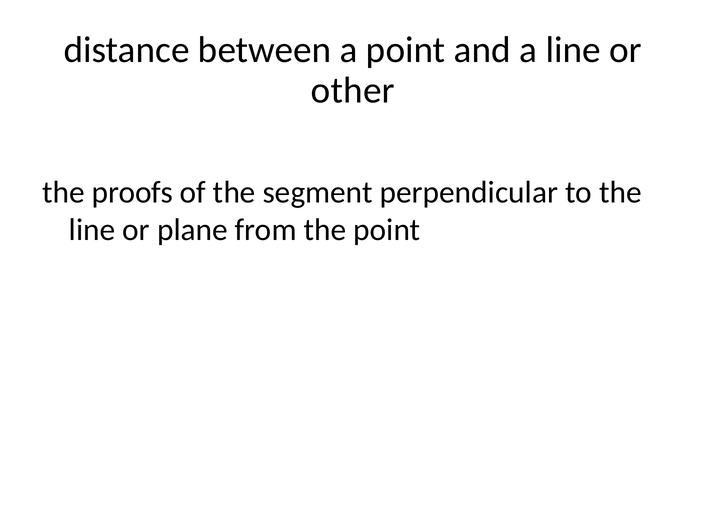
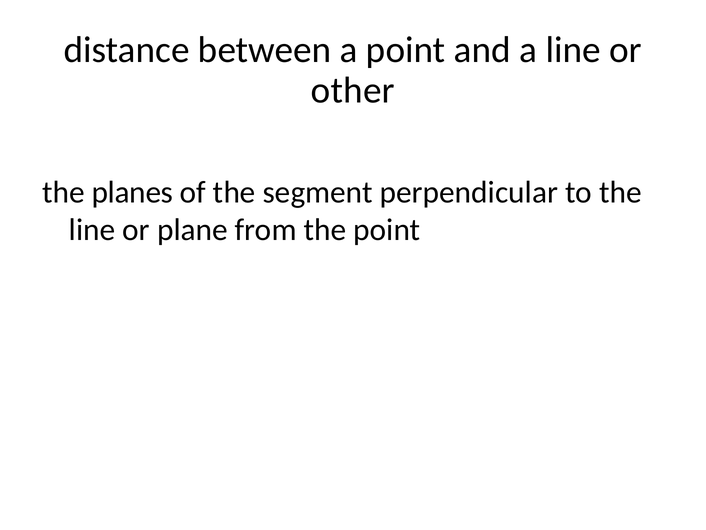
proofs: proofs -> planes
